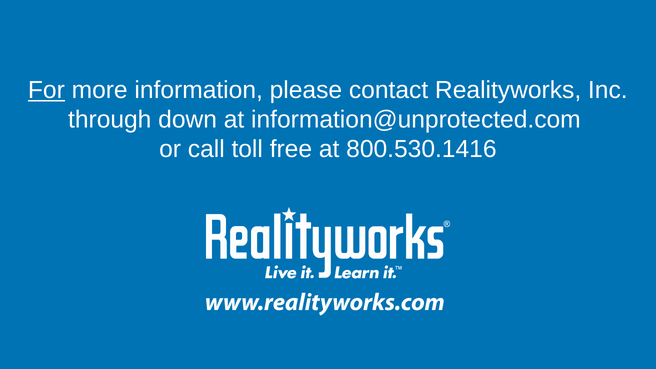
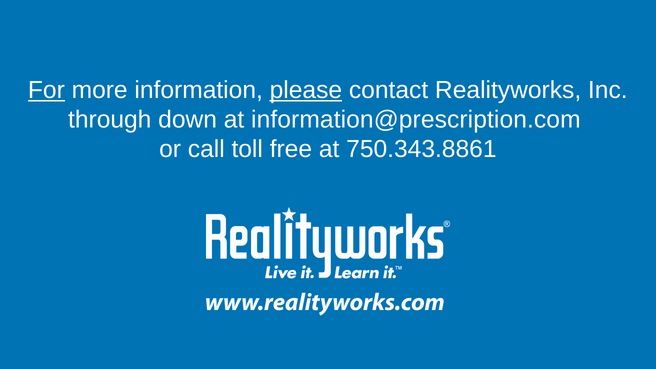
please underline: none -> present
information@unprotected.com: information@unprotected.com -> information@prescription.com
800.530.1416: 800.530.1416 -> 750.343.8861
